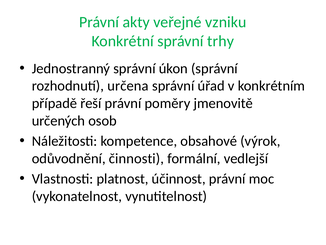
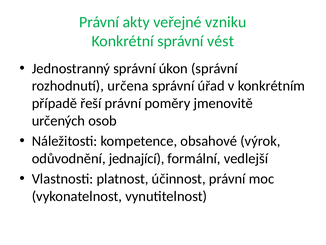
trhy: trhy -> vést
činnosti: činnosti -> jednající
